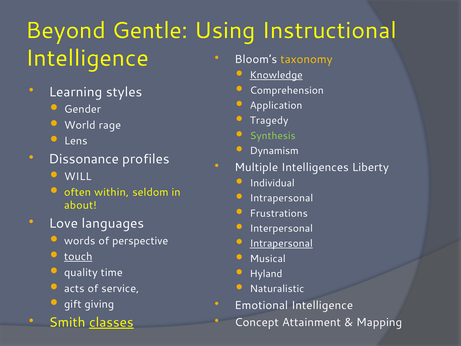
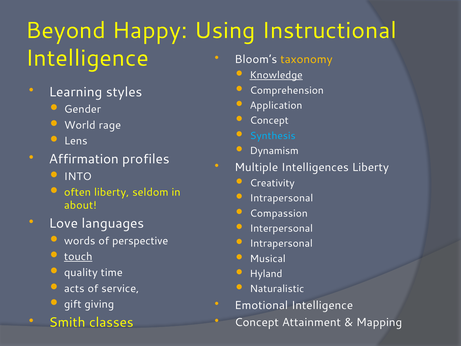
Gentle: Gentle -> Happy
Tragedy at (269, 121): Tragedy -> Concept
Synthesis colour: light green -> light blue
Dissonance: Dissonance -> Affirmation
WILL: WILL -> INTO
Individual: Individual -> Creativity
often within: within -> liberty
Frustrations: Frustrations -> Compassion
Intrapersonal at (281, 243) underline: present -> none
classes underline: present -> none
